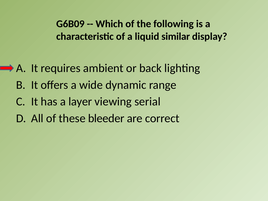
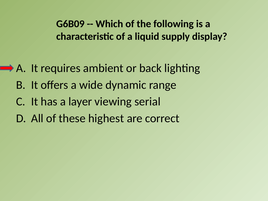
similar: similar -> supply
bleeder: bleeder -> highest
